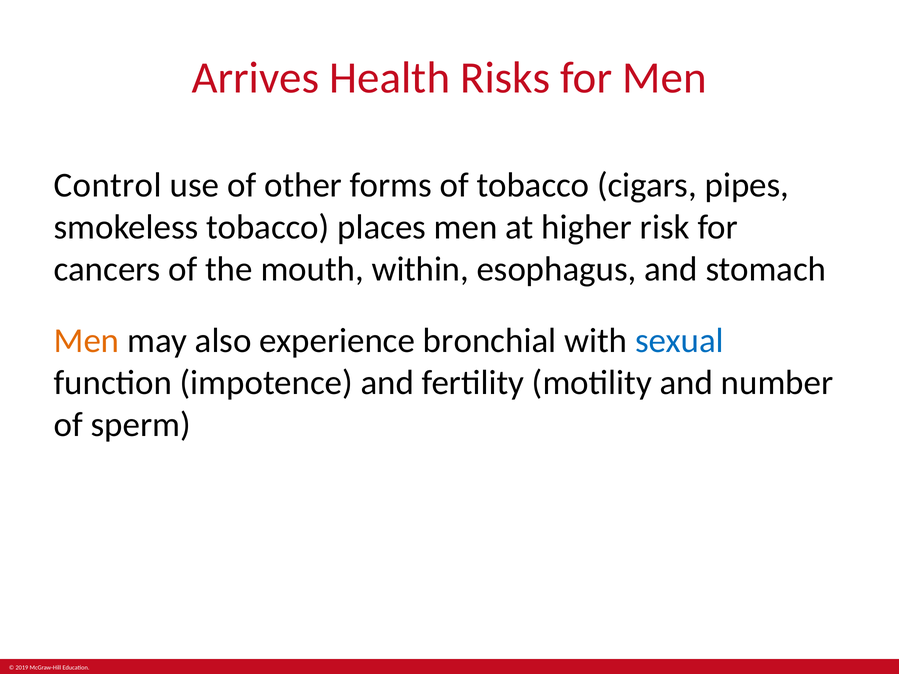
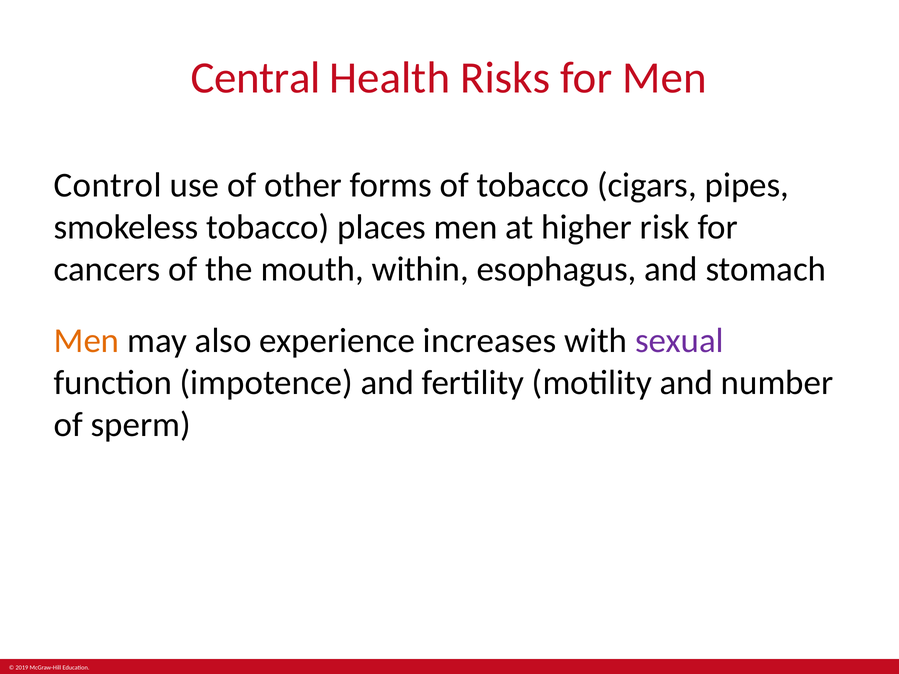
Arrives: Arrives -> Central
bronchial: bronchial -> increases
sexual colour: blue -> purple
